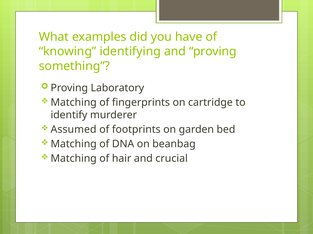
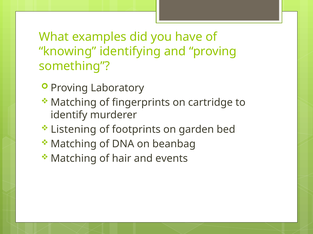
Assumed: Assumed -> Listening
crucial: crucial -> events
